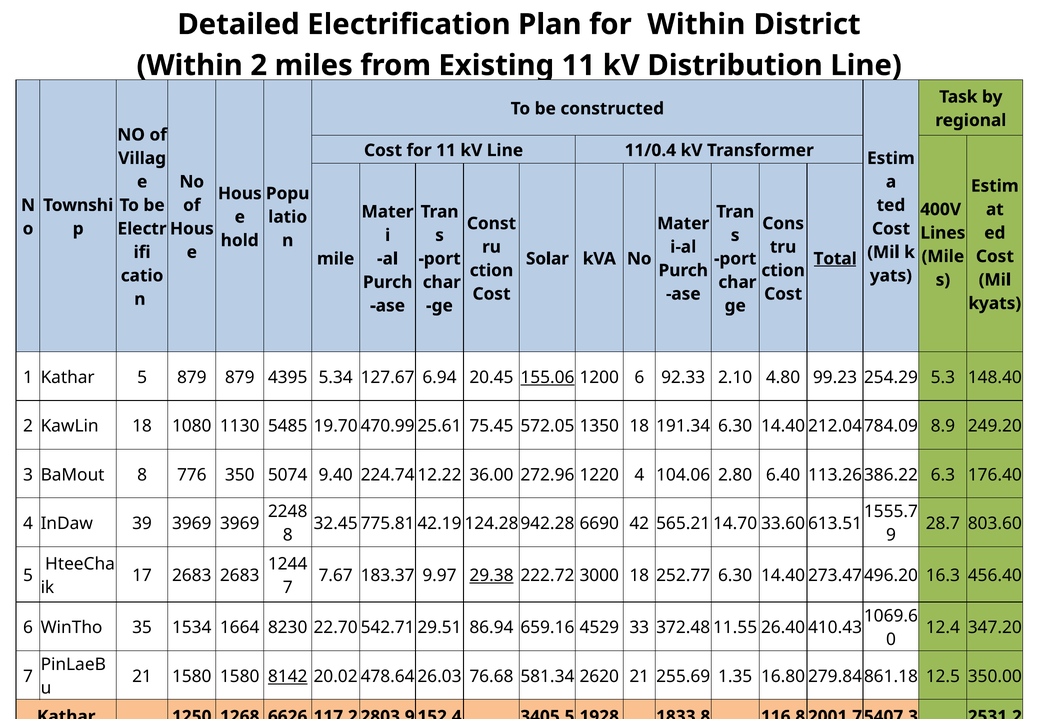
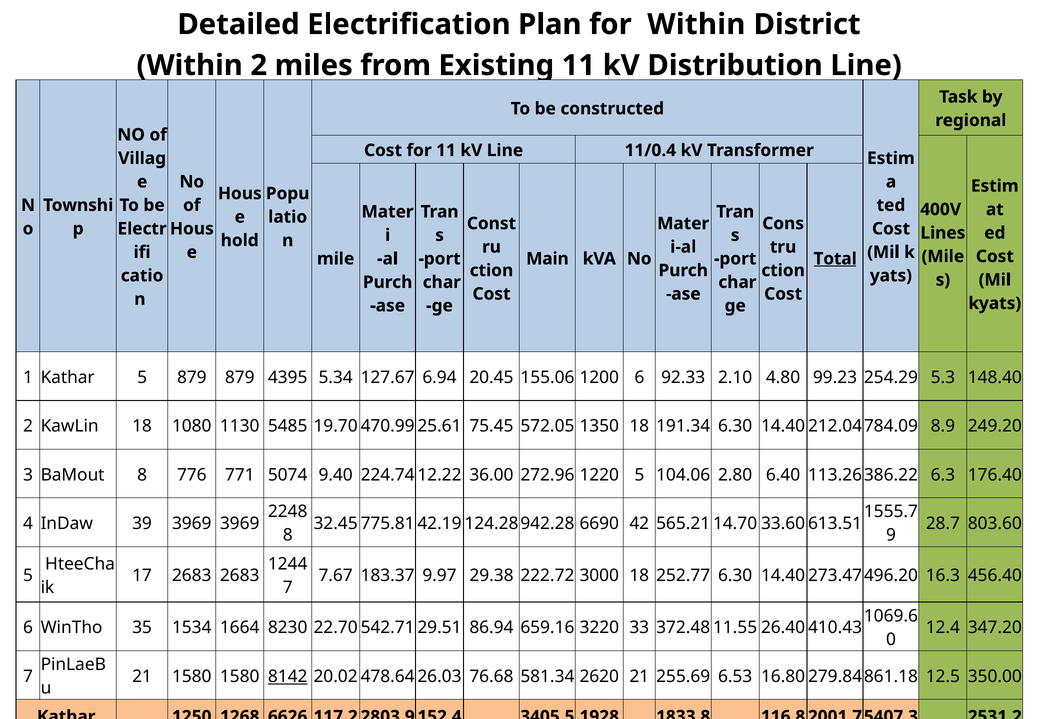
Solar: Solar -> Main
155.06 underline: present -> none
350: 350 -> 771
1220 4: 4 -> 5
29.38 underline: present -> none
4529: 4529 -> 3220
1.35: 1.35 -> 6.53
